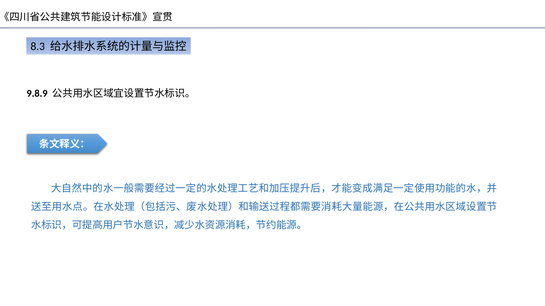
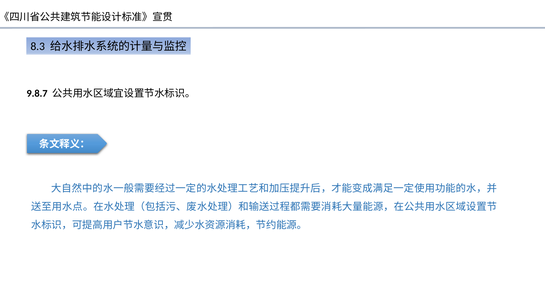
9.8.9: 9.8.9 -> 9.8.7
